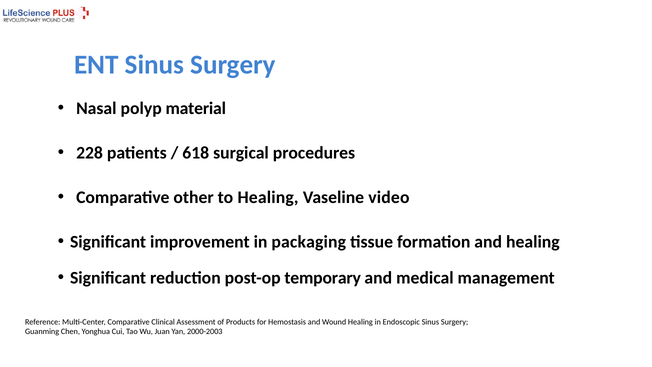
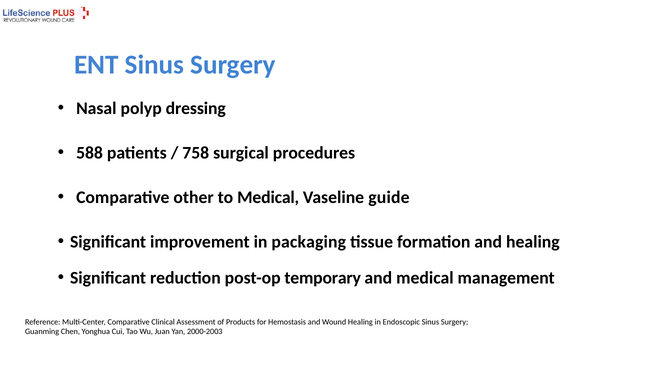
material: material -> dressing
228: 228 -> 588
618: 618 -> 758
to Healing: Healing -> Medical
video: video -> guide
